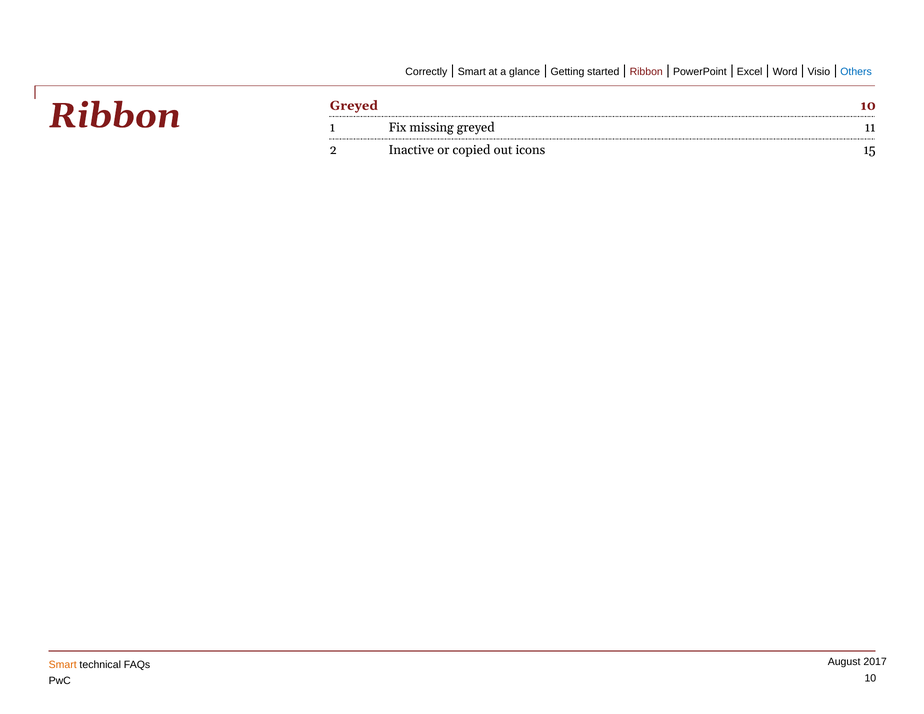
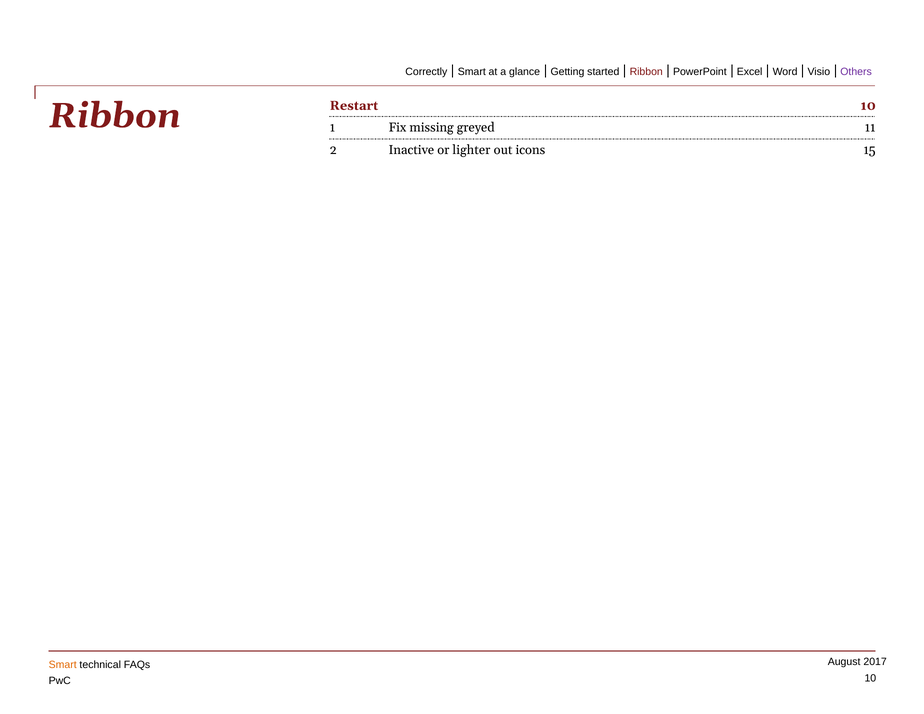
Others colour: blue -> purple
Greyed at (354, 106): Greyed -> Restart
copied: copied -> lighter
